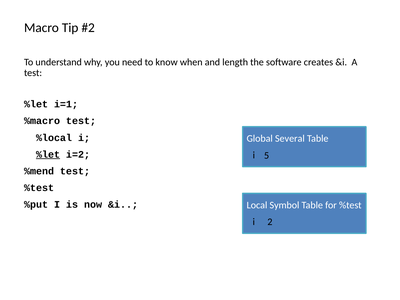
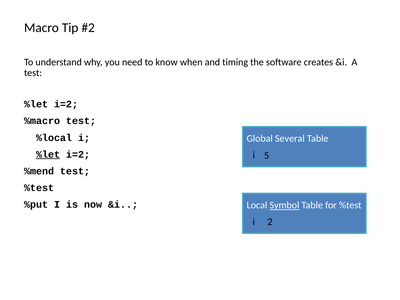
length: length -> timing
i=1 at (66, 104): i=1 -> i=2
Symbol underline: none -> present
